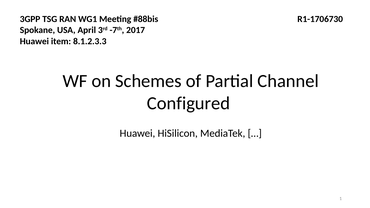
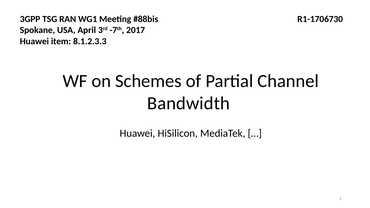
Configured: Configured -> Bandwidth
